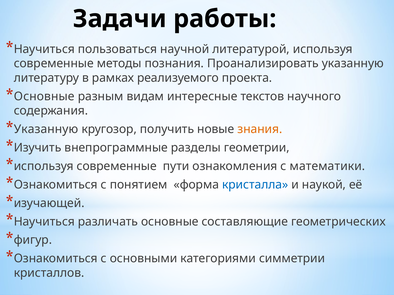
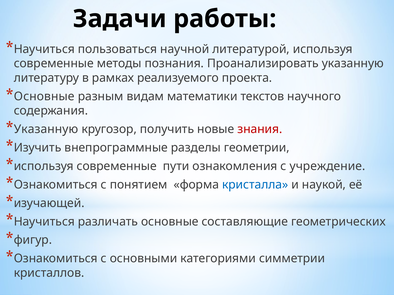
интересные: интересные -> математики
знания colour: orange -> red
математики: математики -> учреждение
